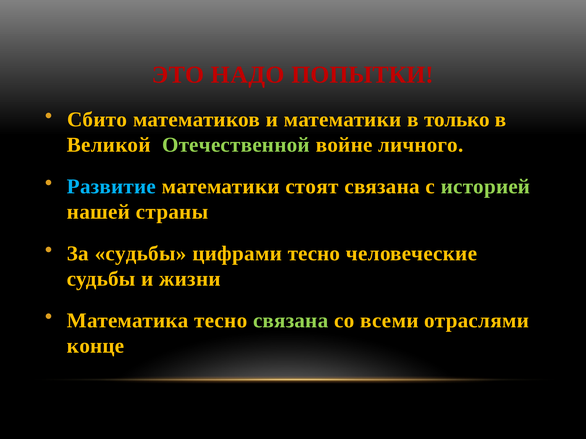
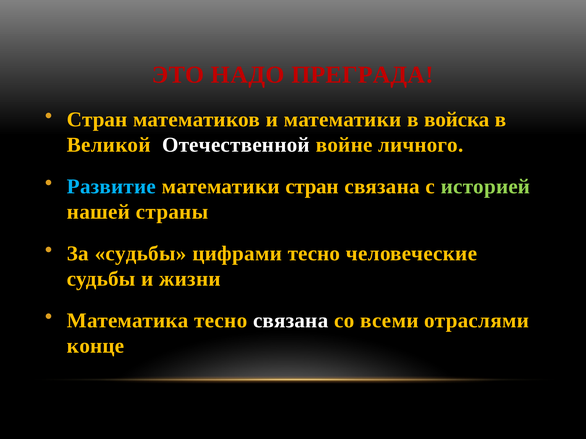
ПОПЫТКИ: ПОПЫТКИ -> ПРЕГРАДА
Сбито at (97, 120): Сбито -> Стран
только: только -> войска
Отечественной colour: light green -> white
математики стоят: стоят -> стран
связана at (291, 321) colour: light green -> white
